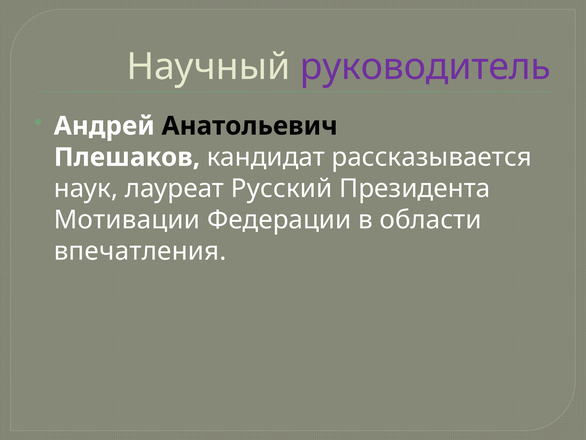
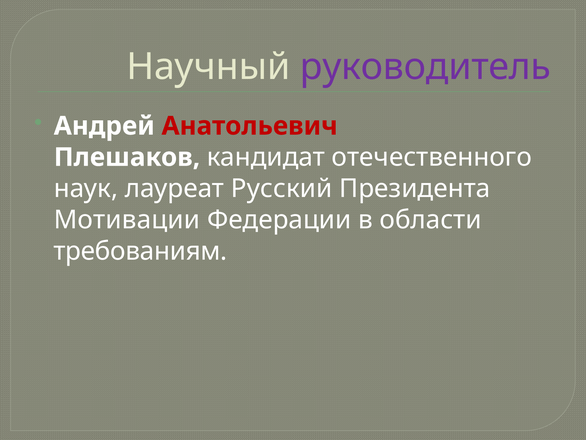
Анатольевич colour: black -> red
рассказывается: рассказывается -> отечественного
впечатления: впечатления -> требованиям
